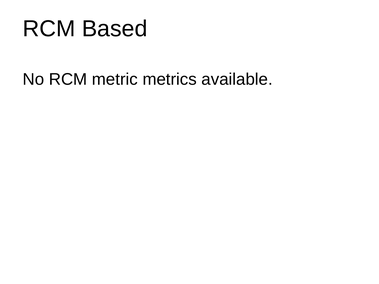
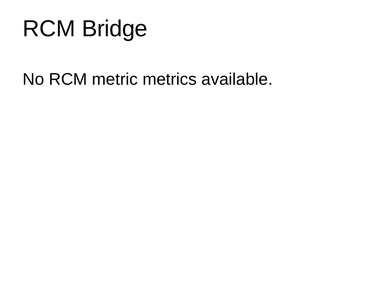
Based: Based -> Bridge
